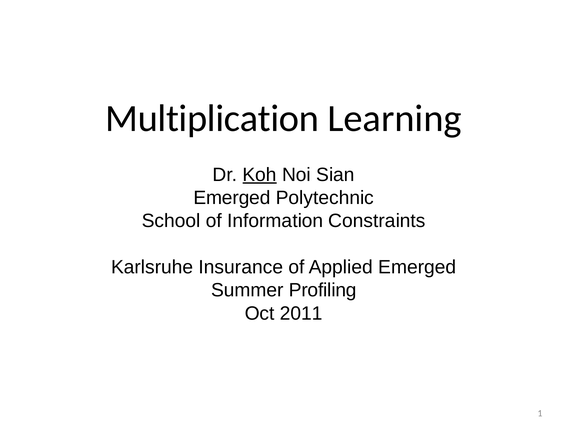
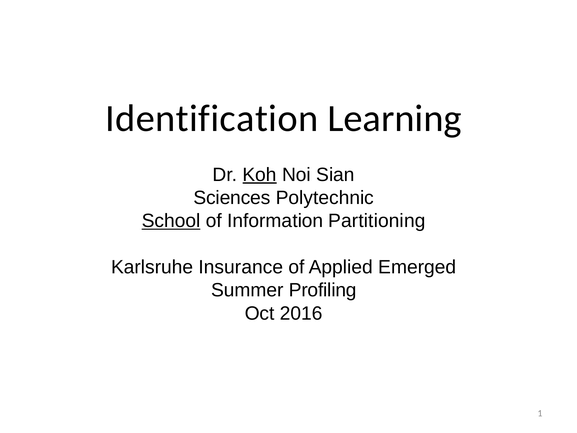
Multiplication: Multiplication -> Identification
Emerged at (232, 198): Emerged -> Sciences
School underline: none -> present
Constraints: Constraints -> Partitioning
2011: 2011 -> 2016
